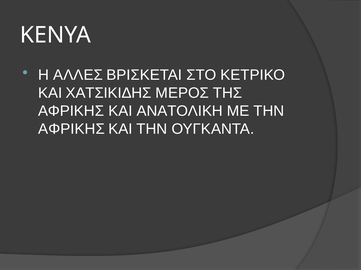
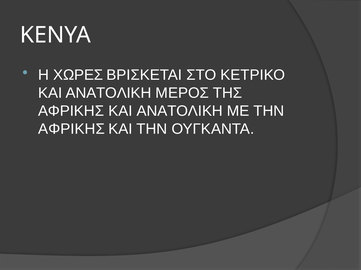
AΛΛΕΣ: AΛΛΕΣ -> ΧΩΡΕΣ
ΧΑΤΣΙΚΙΔΗΣ at (109, 93): ΧΑΤΣΙΚΙΔΗΣ -> ΑΝΑΤΟΛΙΚΗ
